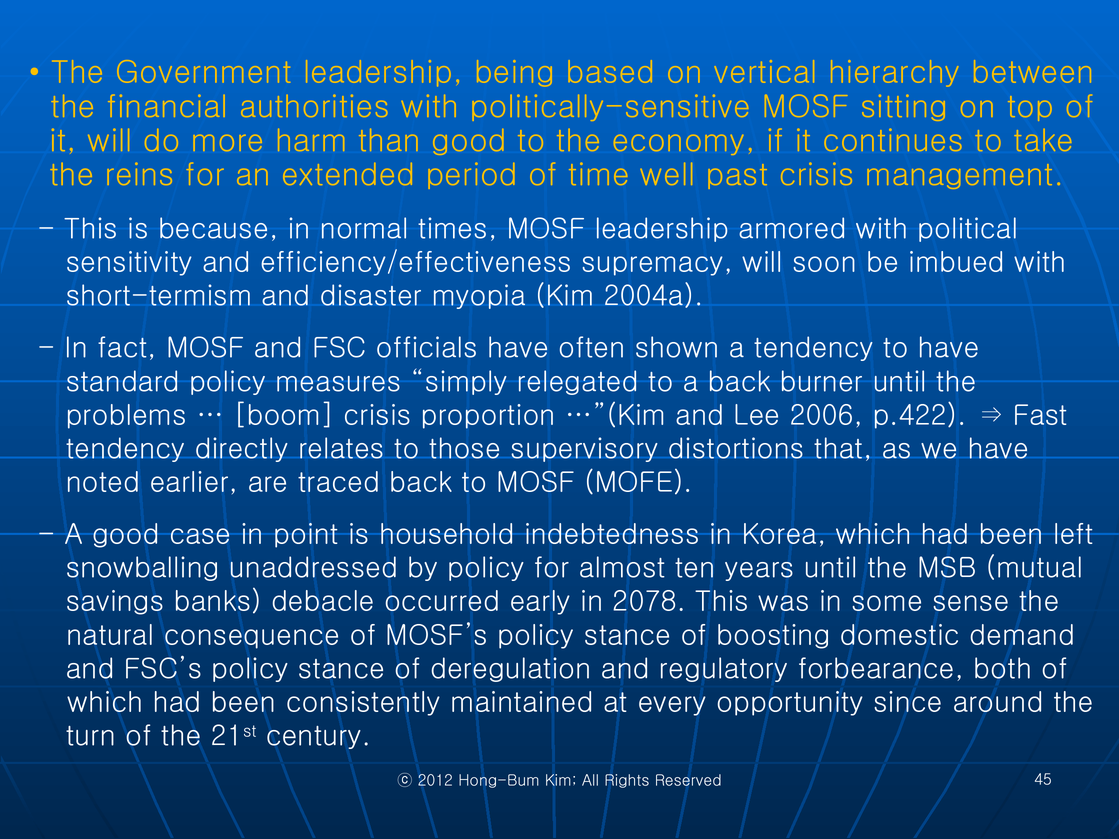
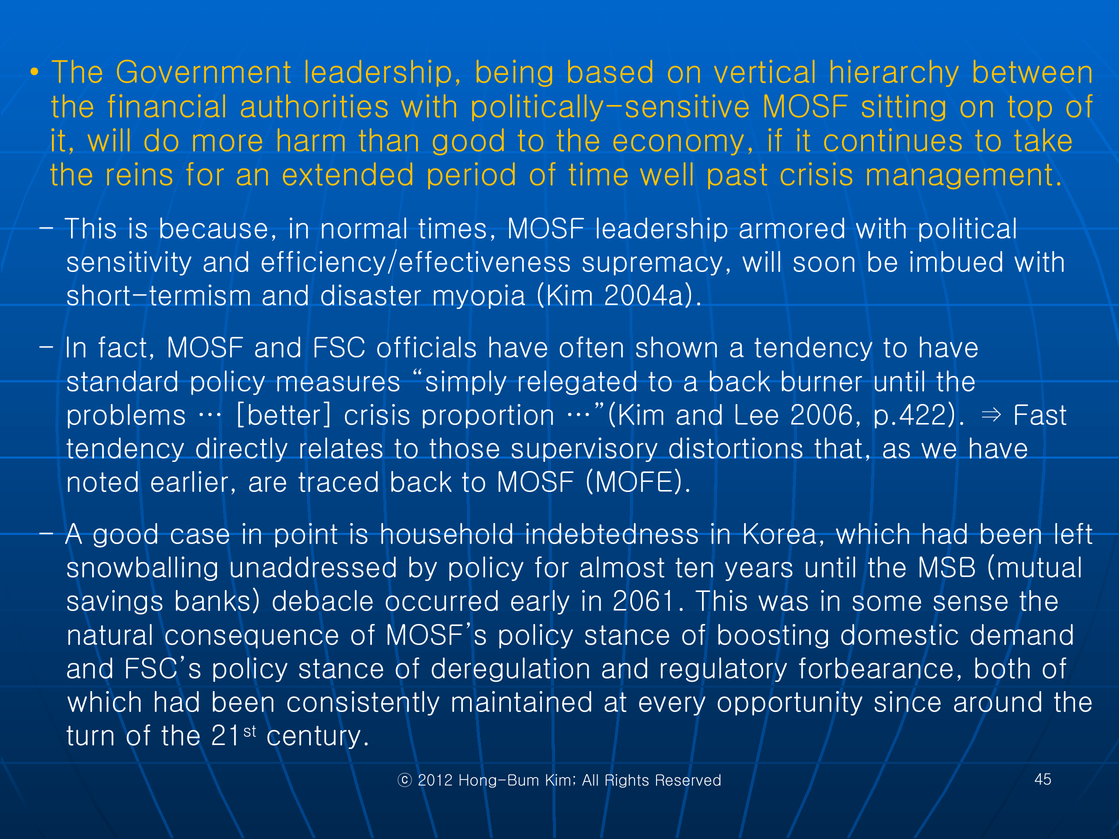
boom: boom -> better
2078: 2078 -> 2061
